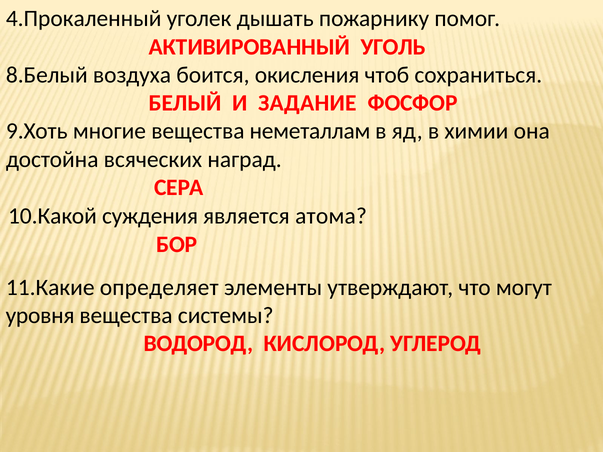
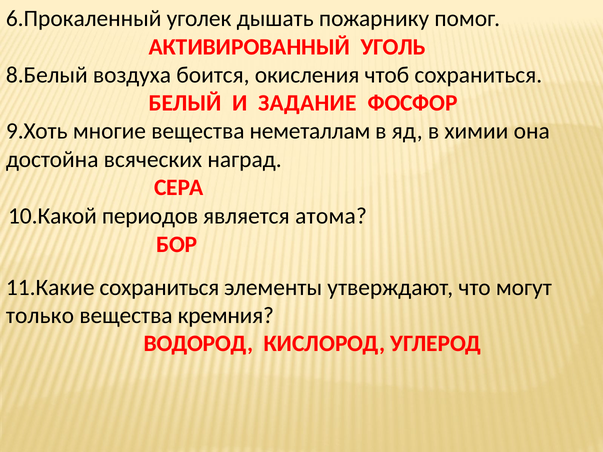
4.Прокаленный: 4.Прокаленный -> 6.Прокаленный
суждения: суждения -> периодов
11.Какие определяет: определяет -> сохраниться
уровня: уровня -> только
системы: системы -> кремния
